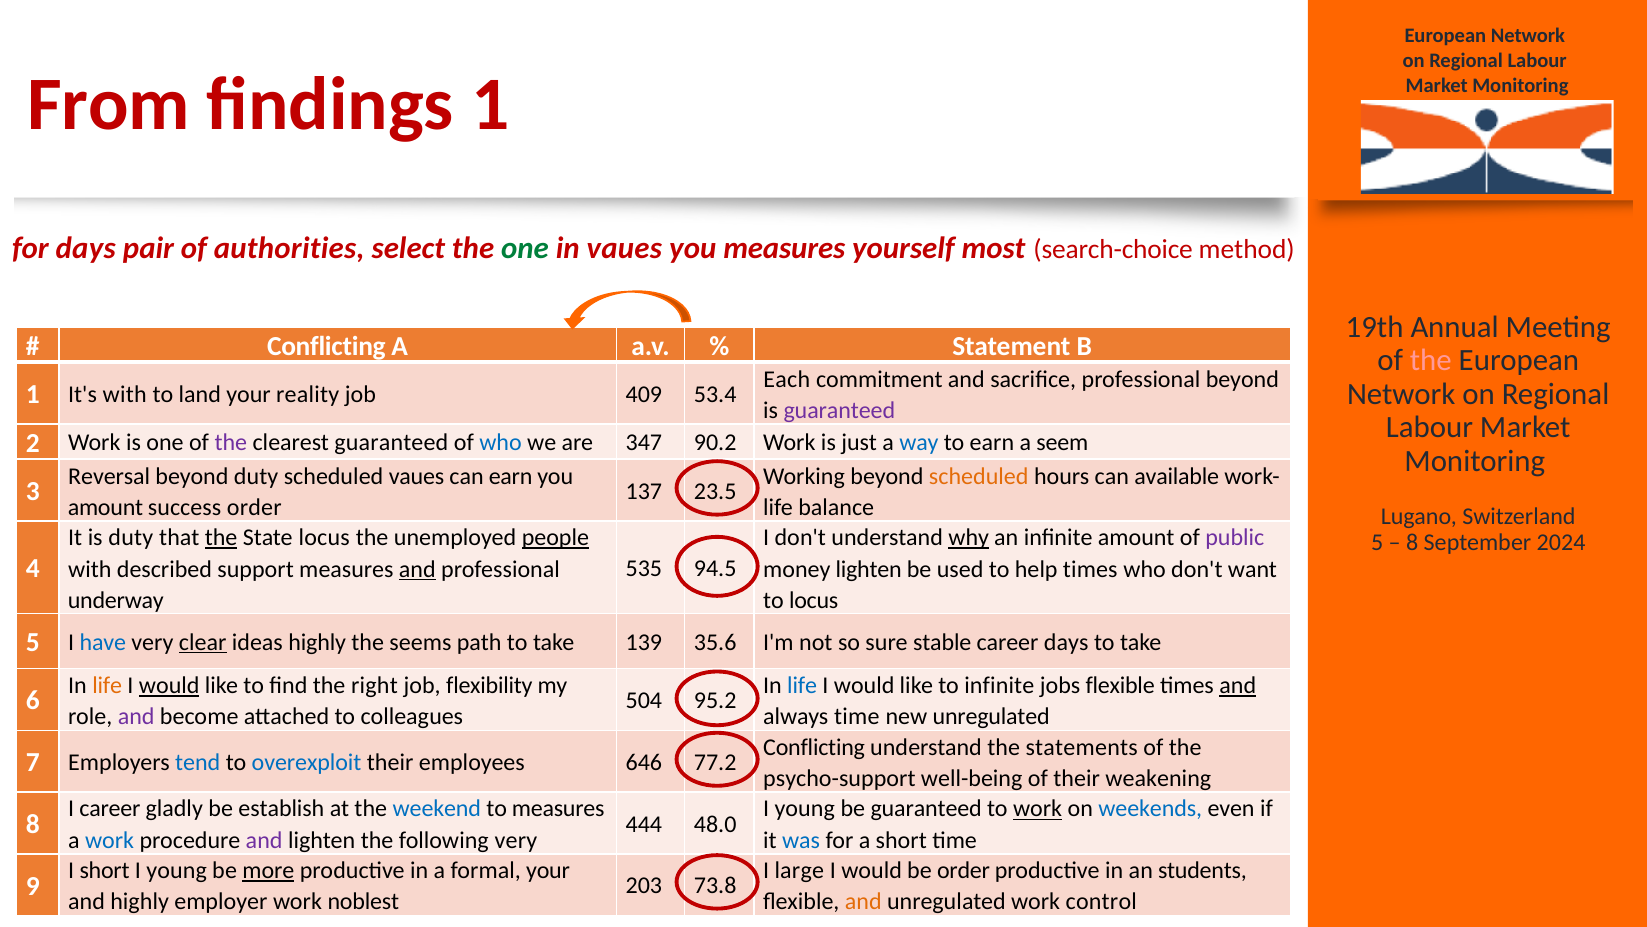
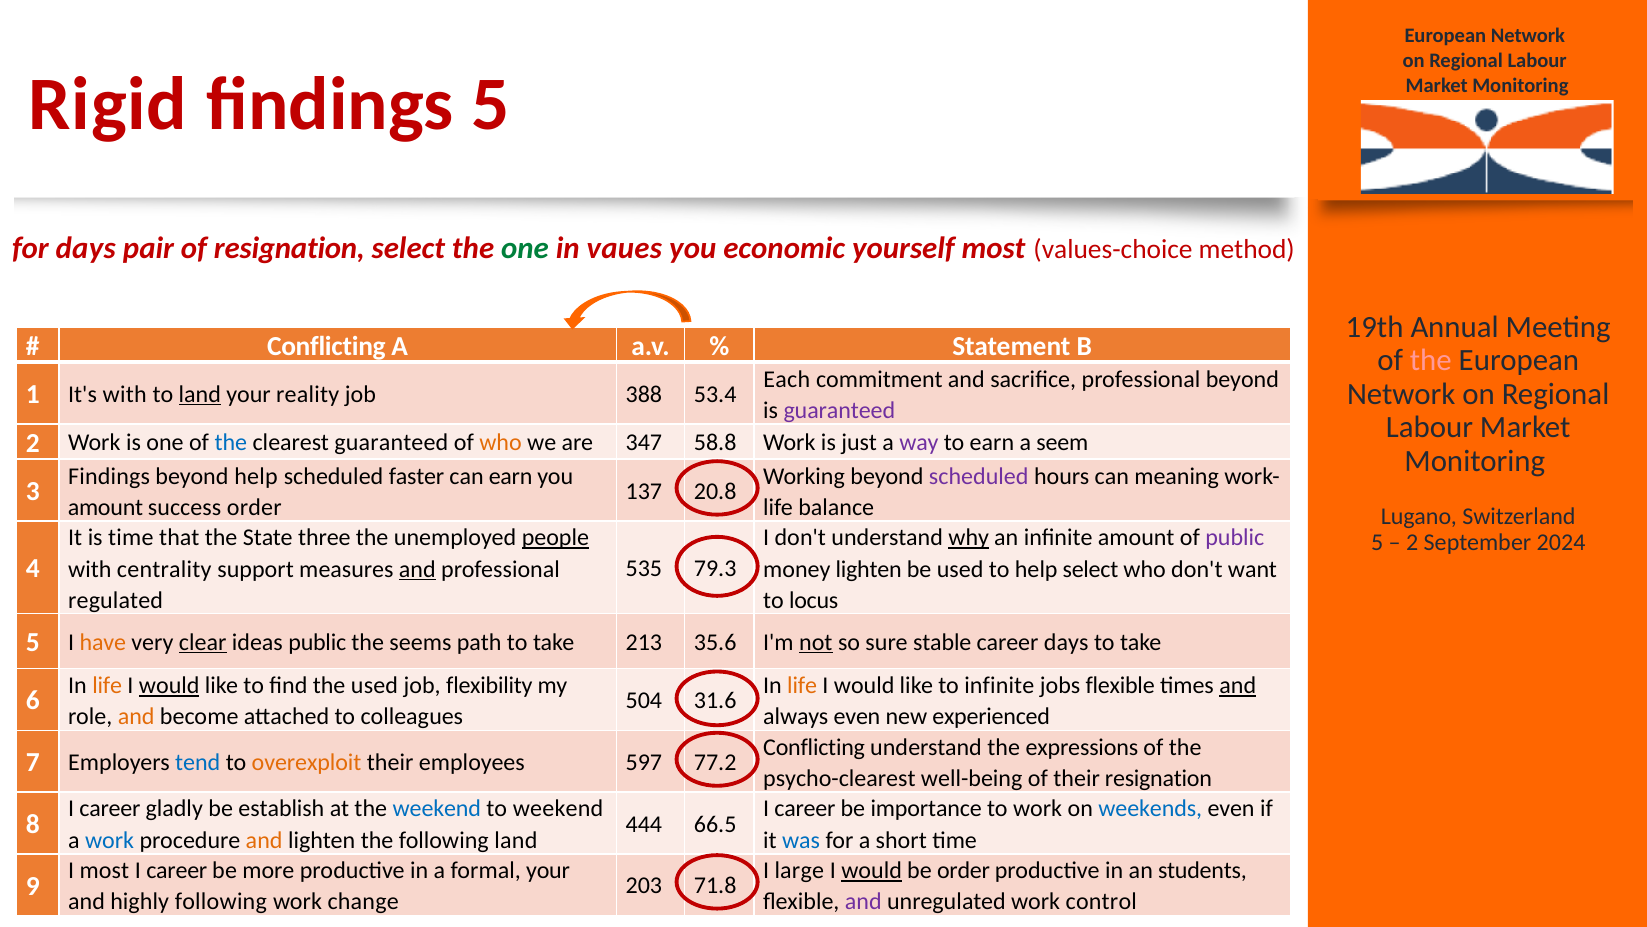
From: From -> Rigid
findings 1: 1 -> 5
of authorities: authorities -> resignation
you measures: measures -> economic
search-choice: search-choice -> values-choice
land at (200, 394) underline: none -> present
409: 409 -> 388
the at (231, 443) colour: purple -> blue
who at (500, 443) colour: blue -> orange
90.2: 90.2 -> 58.8
way colour: blue -> purple
Reversal at (109, 476): Reversal -> Findings
beyond duty: duty -> help
scheduled vaues: vaues -> faster
scheduled at (979, 476) colour: orange -> purple
available: available -> meaning
23.5: 23.5 -> 20.8
is duty: duty -> time
the at (221, 538) underline: present -> none
State locus: locus -> three
8 at (1412, 542): 8 -> 2
94.5: 94.5 -> 79.3
described: described -> centrality
help times: times -> select
underway: underway -> regulated
have colour: blue -> orange
ideas highly: highly -> public
139: 139 -> 213
not underline: none -> present
the right: right -> used
life at (802, 685) colour: blue -> orange
95.2: 95.2 -> 31.6
and at (136, 716) colour: purple -> orange
always time: time -> even
new unregulated: unregulated -> experienced
statements: statements -> expressions
overexploit colour: blue -> orange
646: 646 -> 597
psycho-support: psycho-support -> psycho-clearest
their weakening: weakening -> resignation
to measures: measures -> weekend
young at (805, 808): young -> career
be guaranteed: guaranteed -> importance
work at (1038, 808) underline: present -> none
48.0: 48.0 -> 66.5
and at (264, 840) colour: purple -> orange
following very: very -> land
I short: short -> most
young at (177, 870): young -> career
more underline: present -> none
would at (872, 870) underline: none -> present
73.8: 73.8 -> 71.8
highly employer: employer -> following
noblest: noblest -> change
and at (863, 901) colour: orange -> purple
